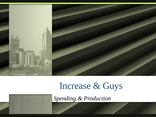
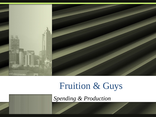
Increase: Increase -> Fruition
